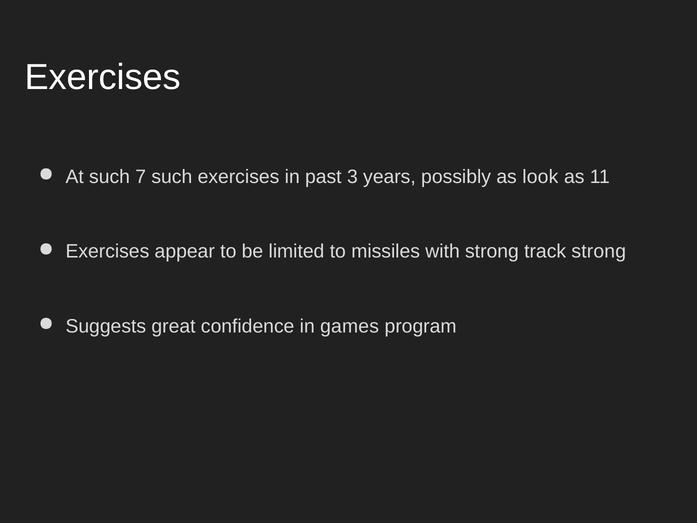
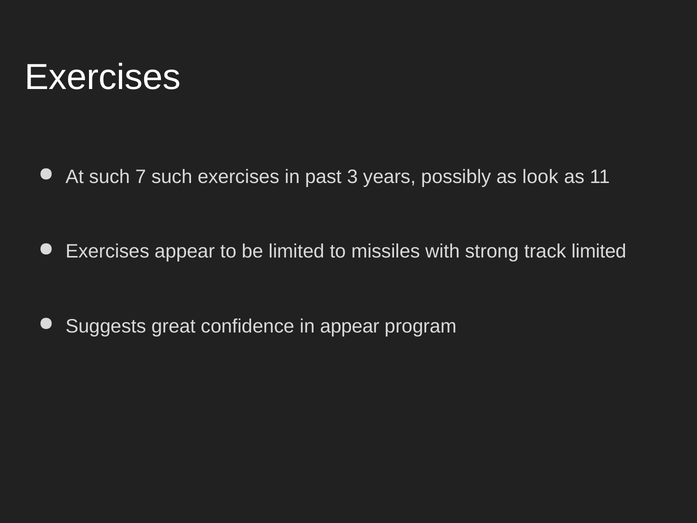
track strong: strong -> limited
in games: games -> appear
